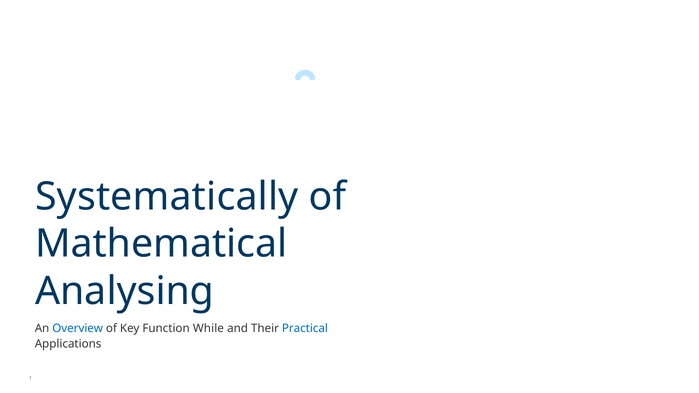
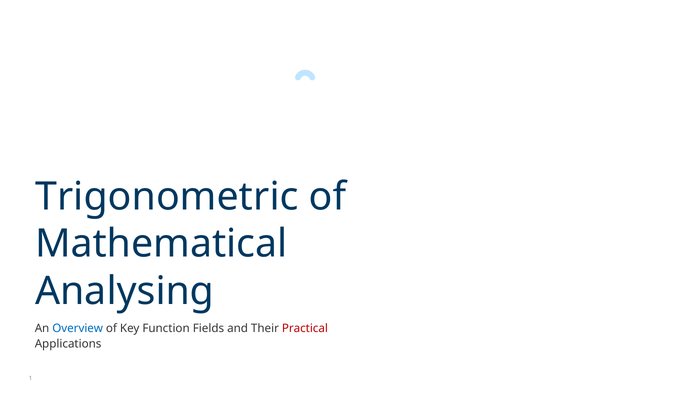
Systematically: Systematically -> Trigonometric
While: While -> Fields
Practical colour: blue -> red
